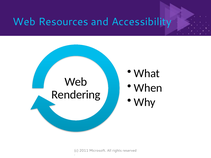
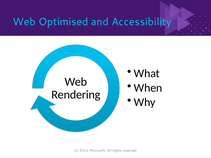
Resources: Resources -> Optimised
